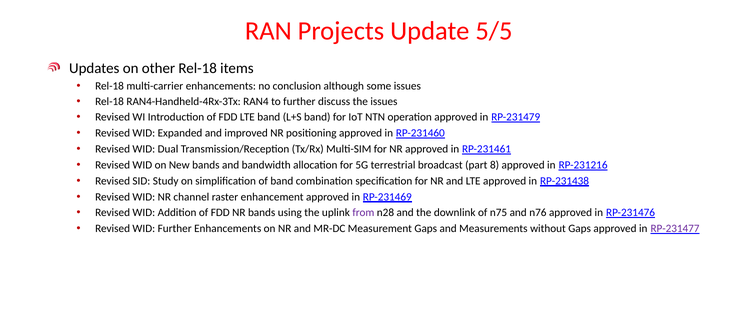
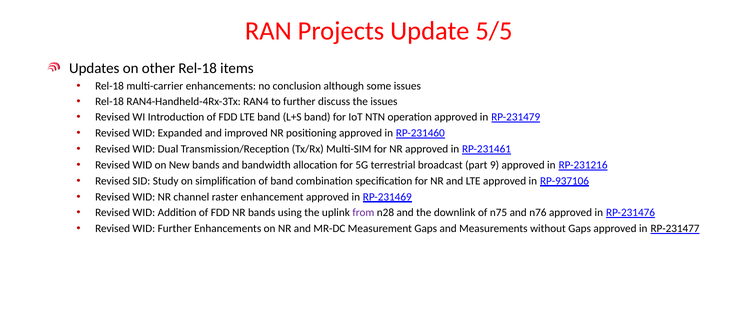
8: 8 -> 9
RP-231438: RP-231438 -> RP-937106
RP-231477 colour: purple -> black
